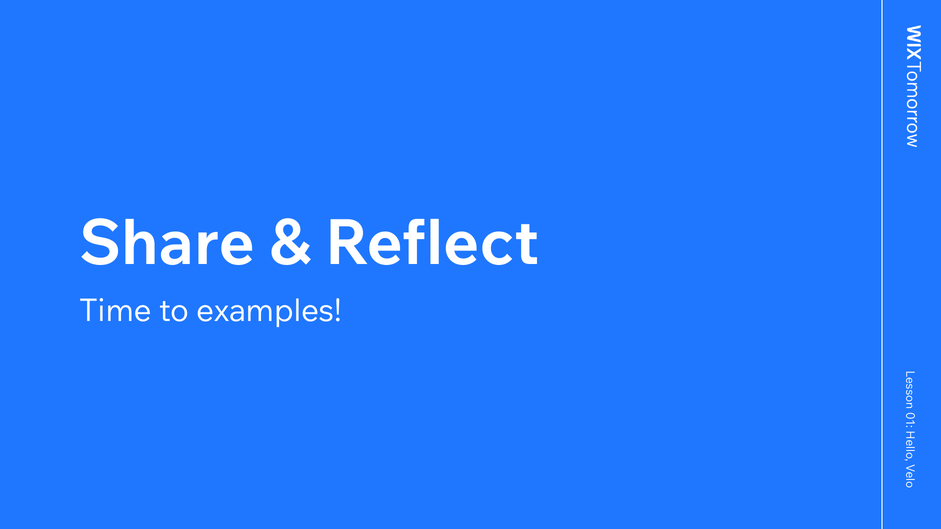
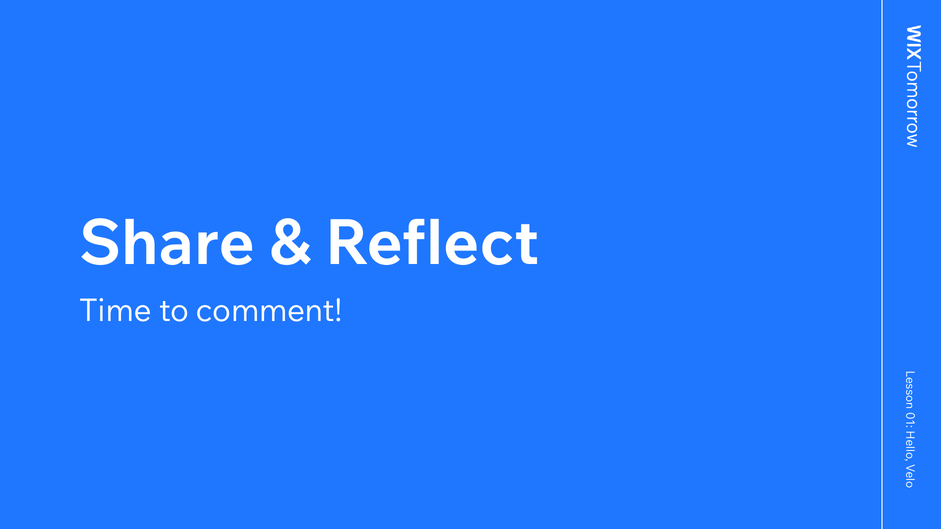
examples: examples -> comment
